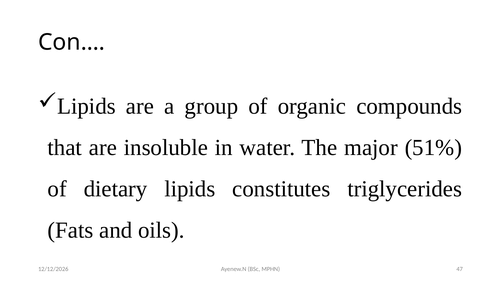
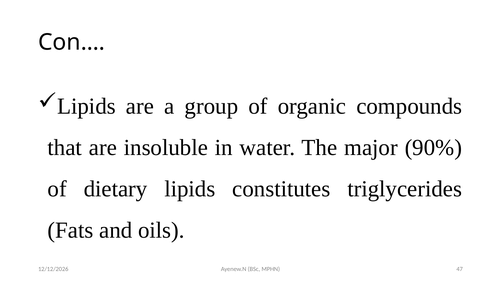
51%: 51% -> 90%
